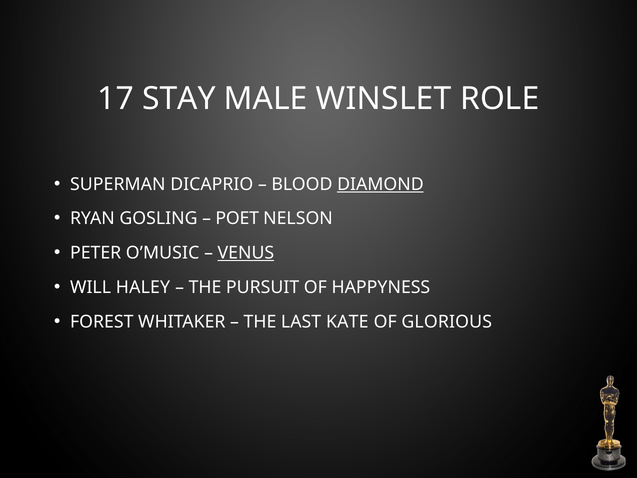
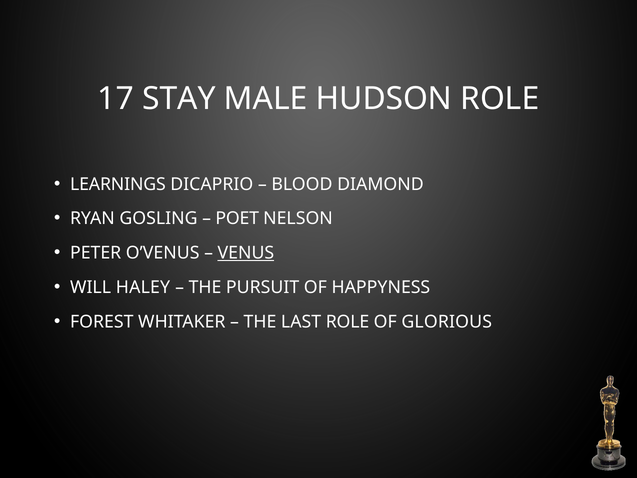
WINSLET: WINSLET -> HUDSON
SUPERMAN: SUPERMAN -> LEARNINGS
DIAMOND underline: present -> none
O’MUSIC: O’MUSIC -> O’VENUS
LAST KATE: KATE -> ROLE
